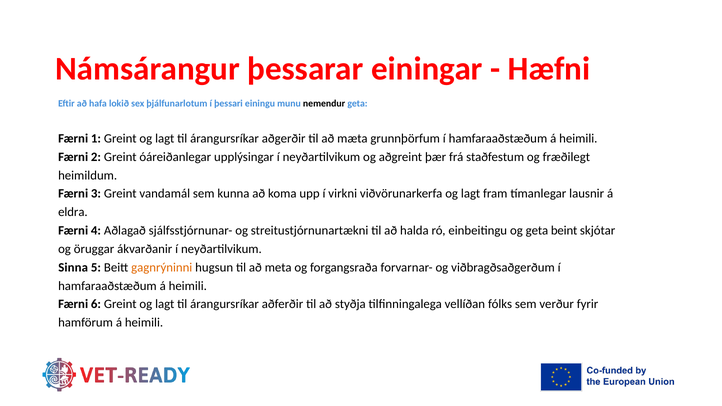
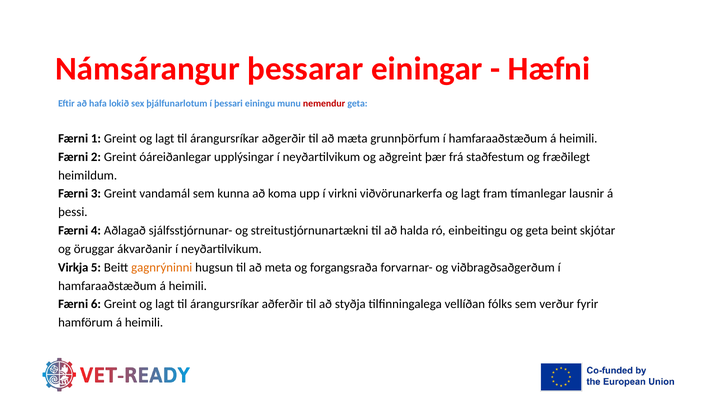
nemendur colour: black -> red
eldra: eldra -> þessi
Sinna: Sinna -> Virkja
